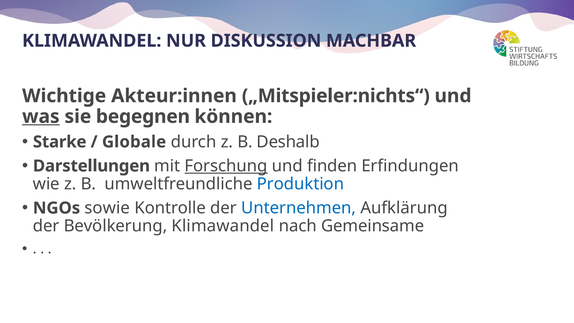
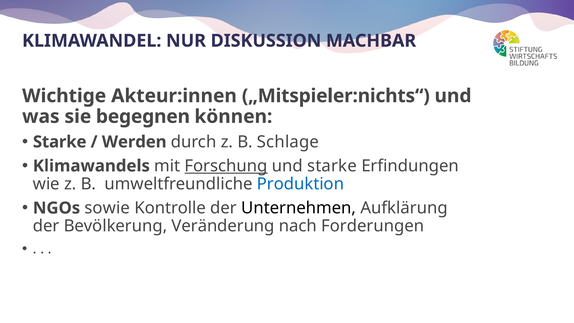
was underline: present -> none
Globale: Globale -> Werden
Deshalb: Deshalb -> Schlage
Darstellungen: Darstellungen -> Klimawandels
und finden: finden -> starke
Unternehmen colour: blue -> black
Bevölkerung Klimawandel: Klimawandel -> Veränderung
Gemeinsame: Gemeinsame -> Forderungen
